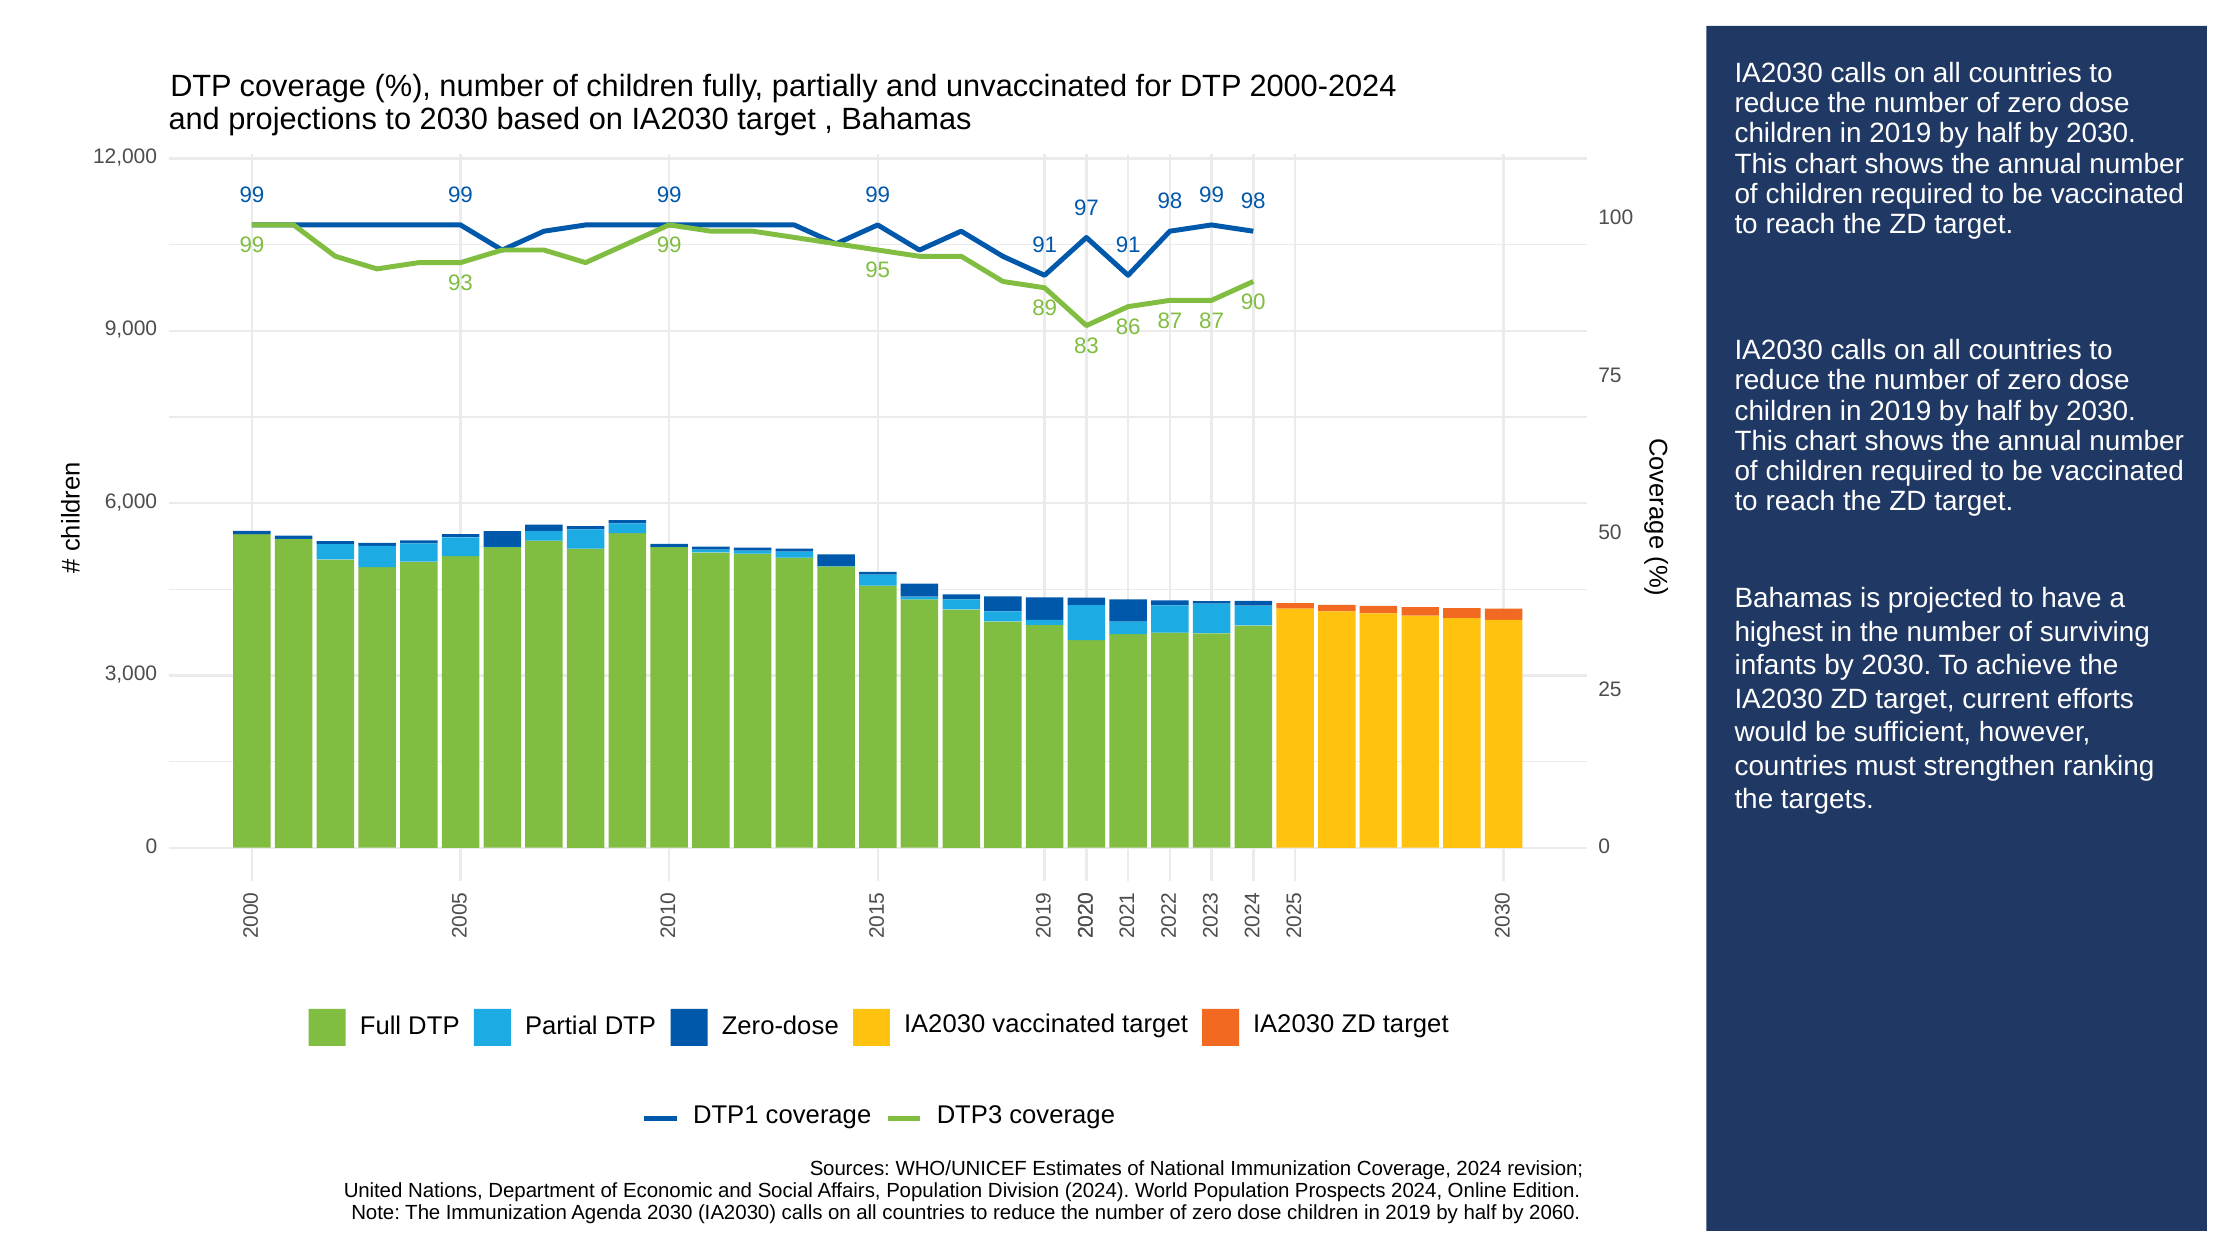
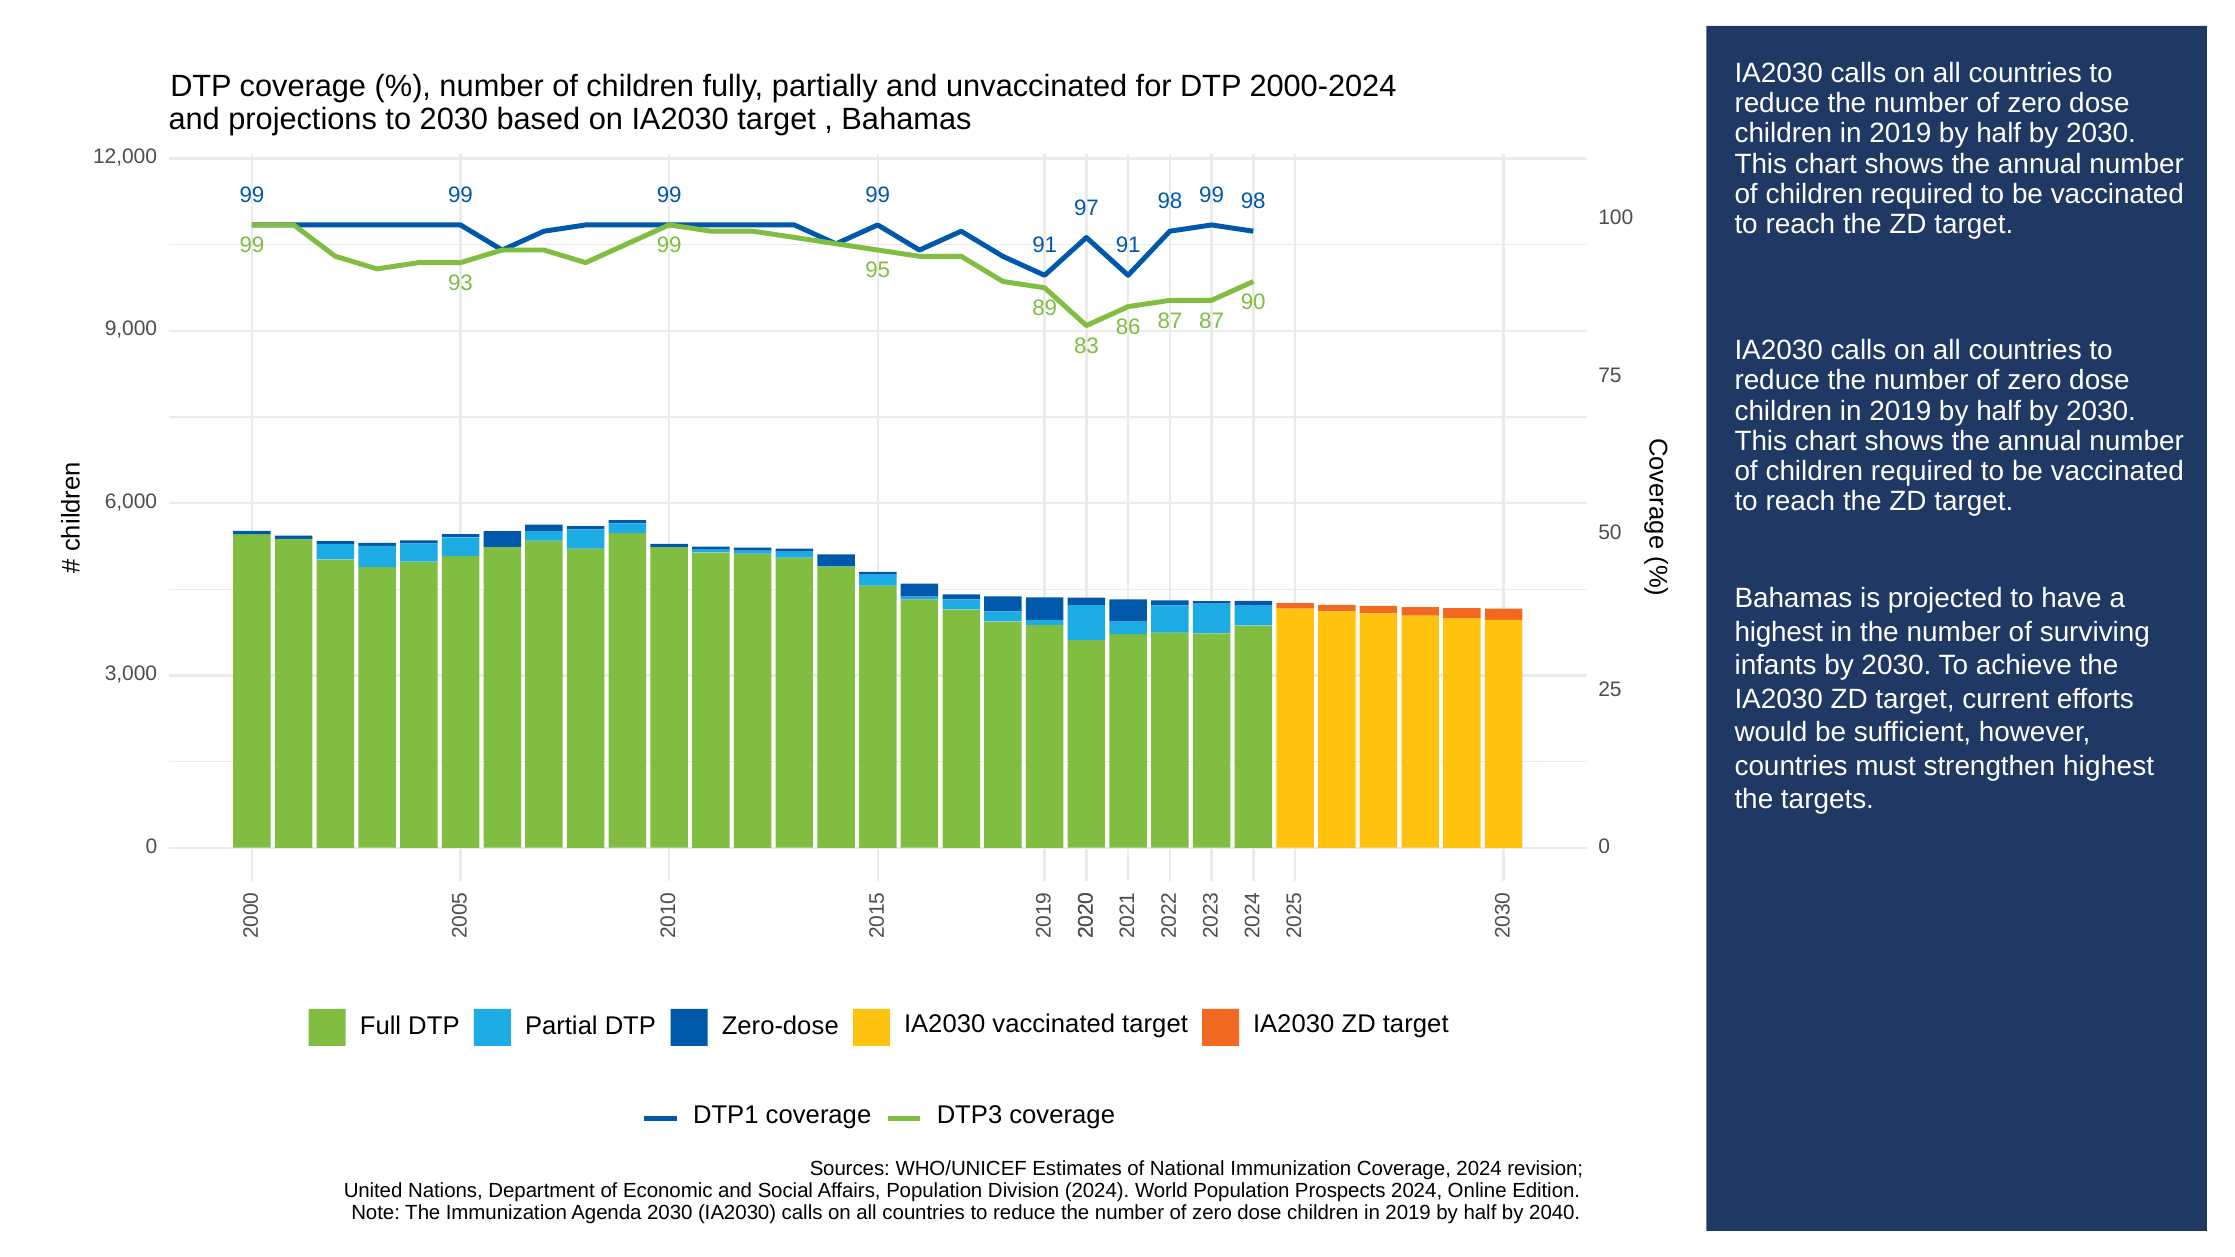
strengthen ranking: ranking -> highest
2060: 2060 -> 2040
